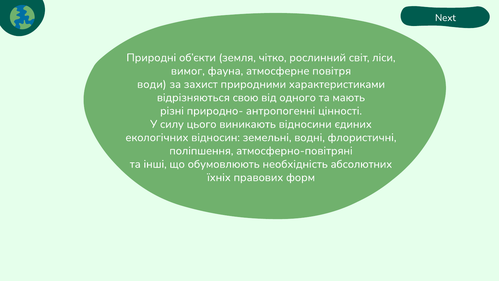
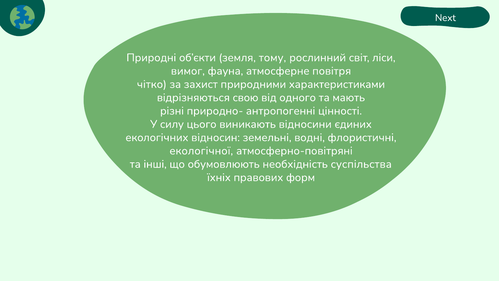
чітко: чітко -> тому
води: води -> чітко
поліпшення: поліпшення -> екологічної
абсолютних: абсолютних -> суспільства
